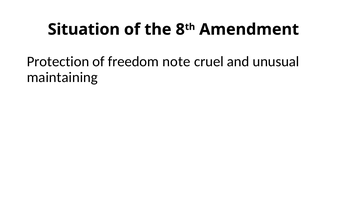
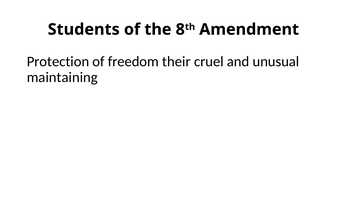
Situation: Situation -> Students
note: note -> their
